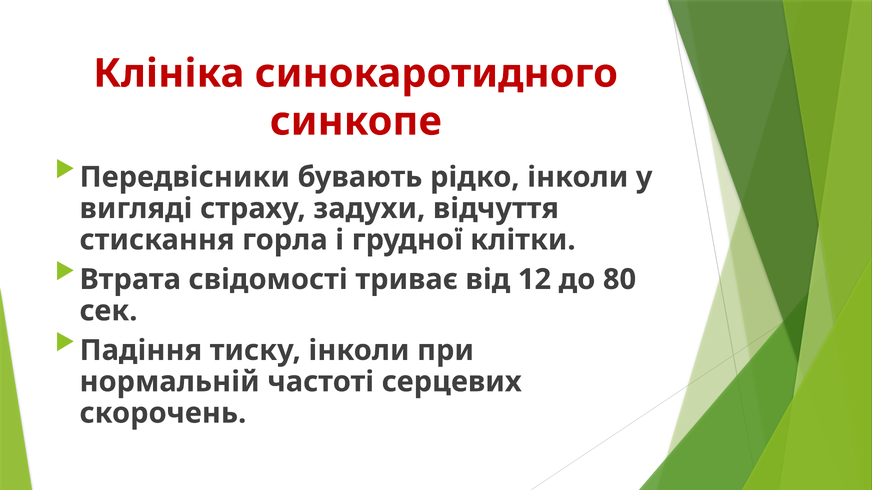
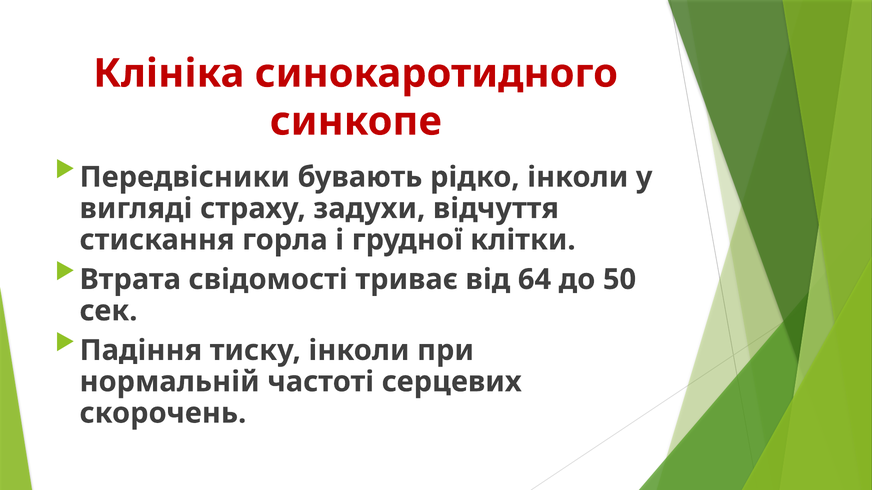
12: 12 -> 64
80: 80 -> 50
